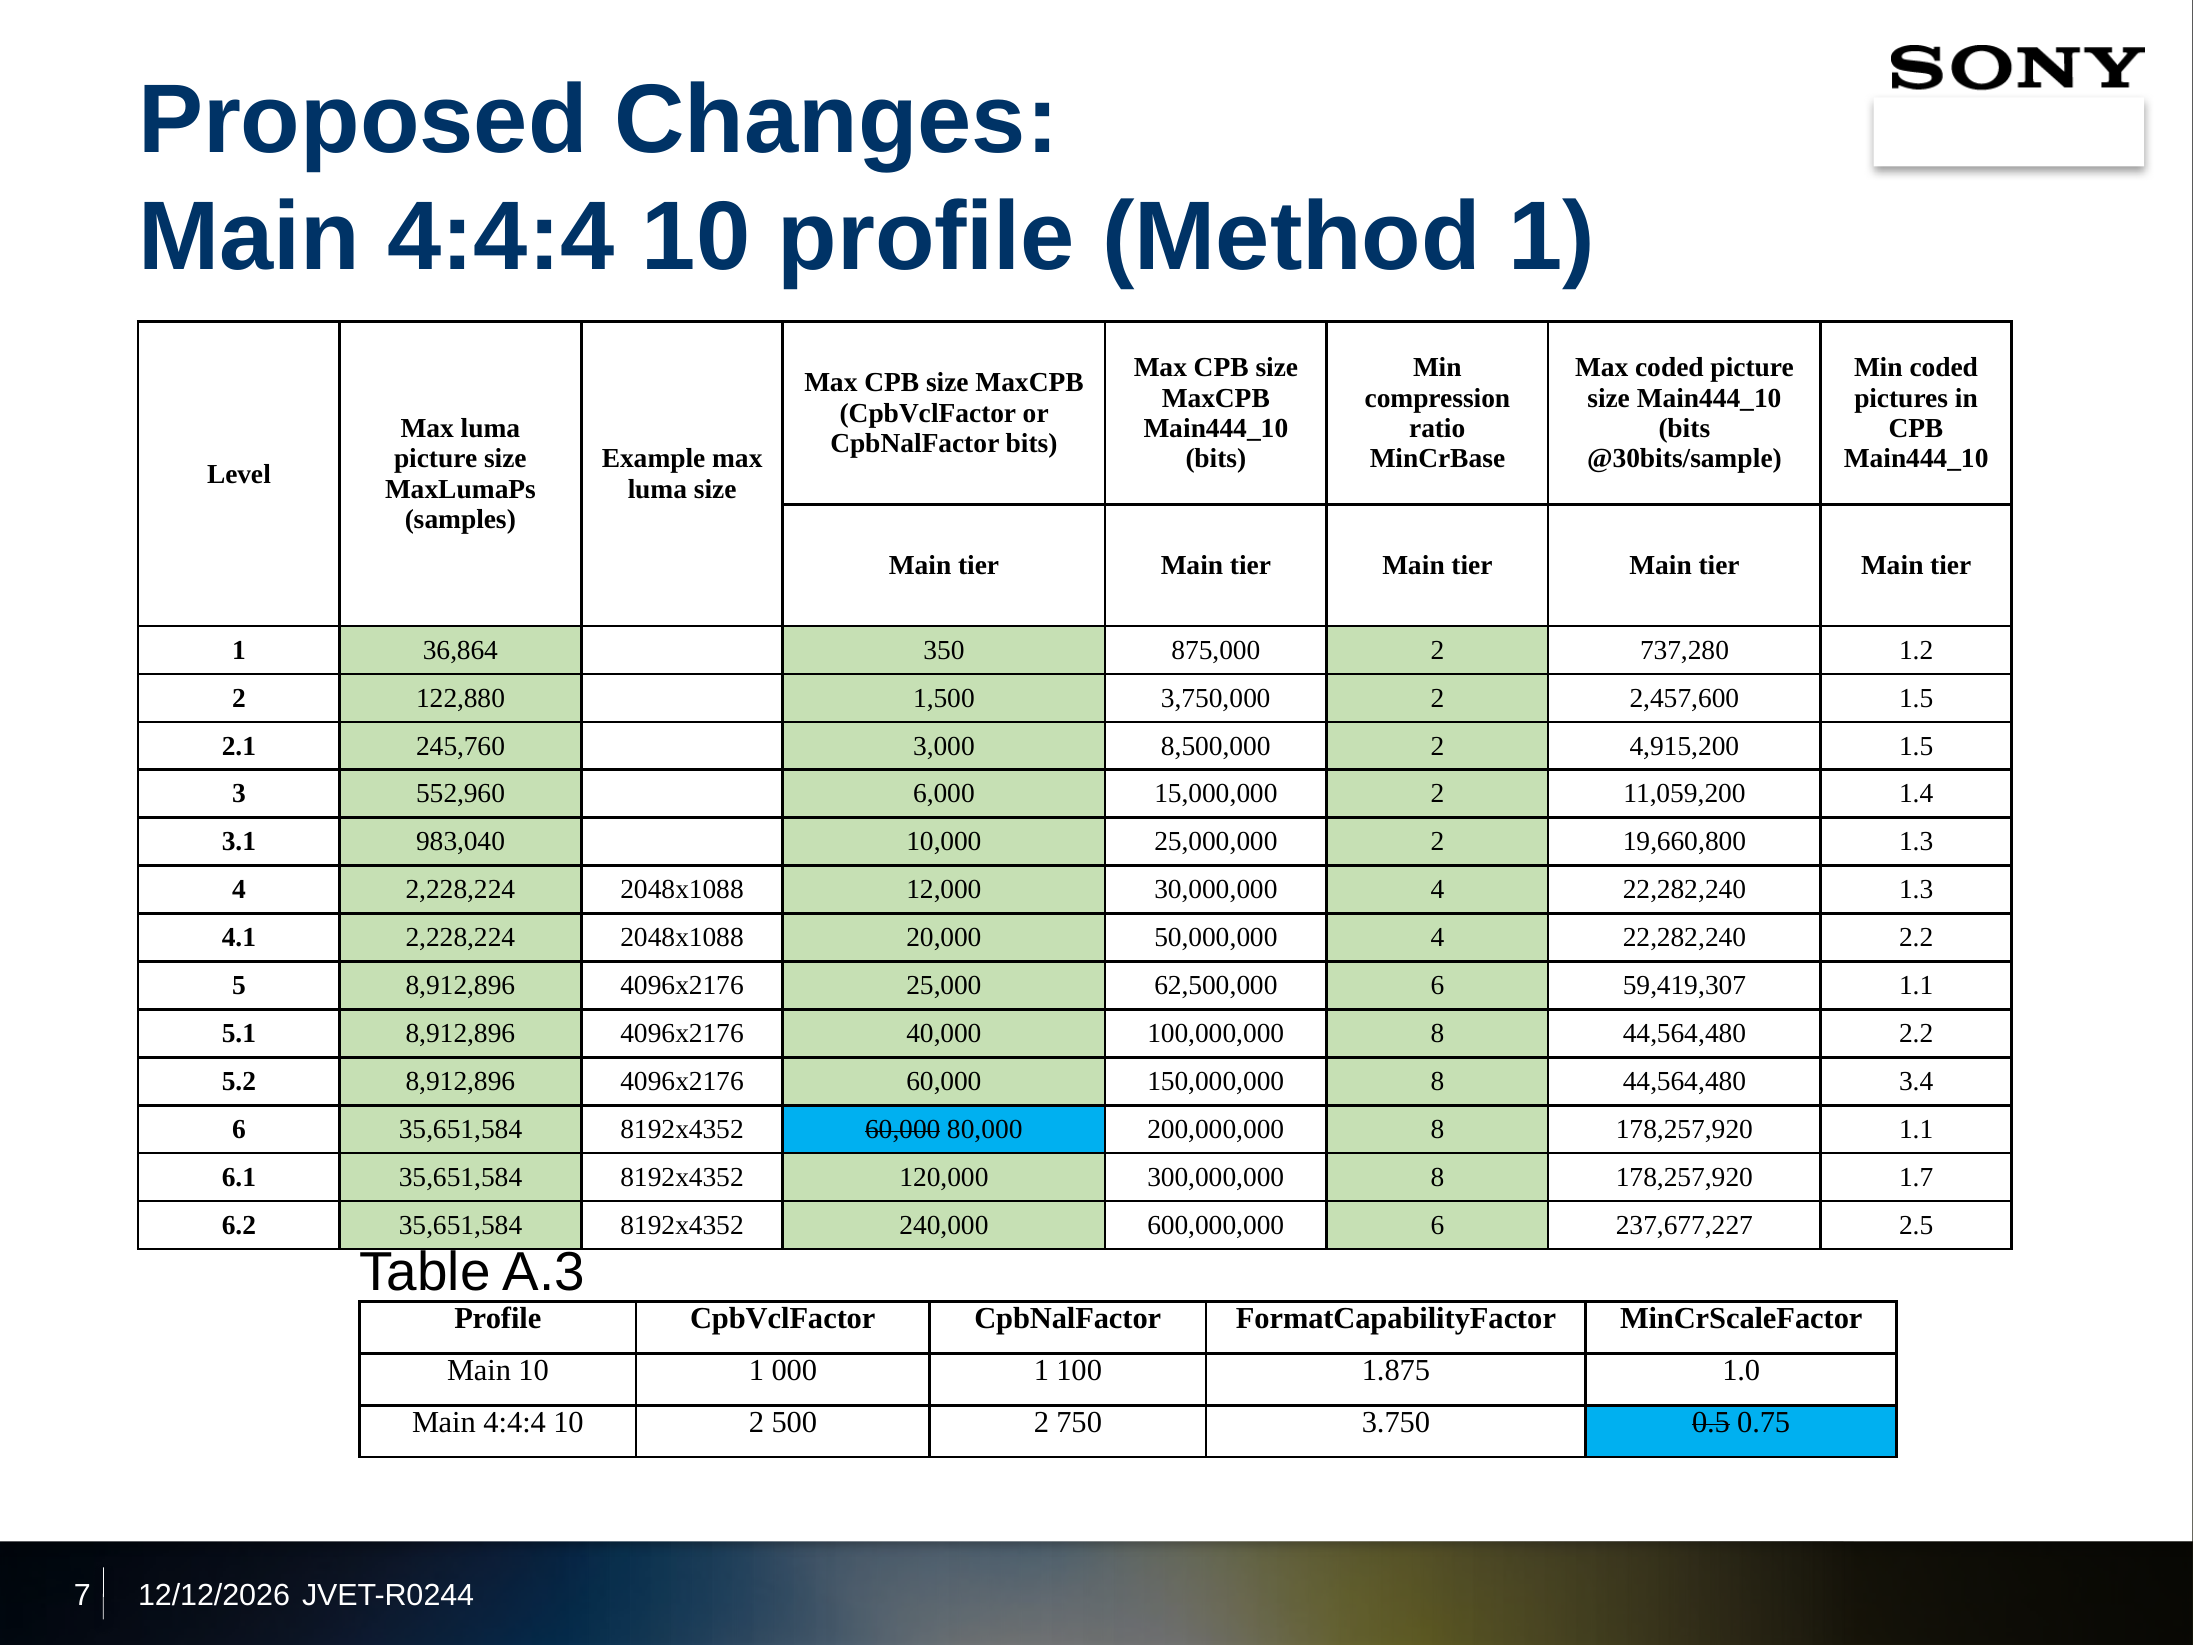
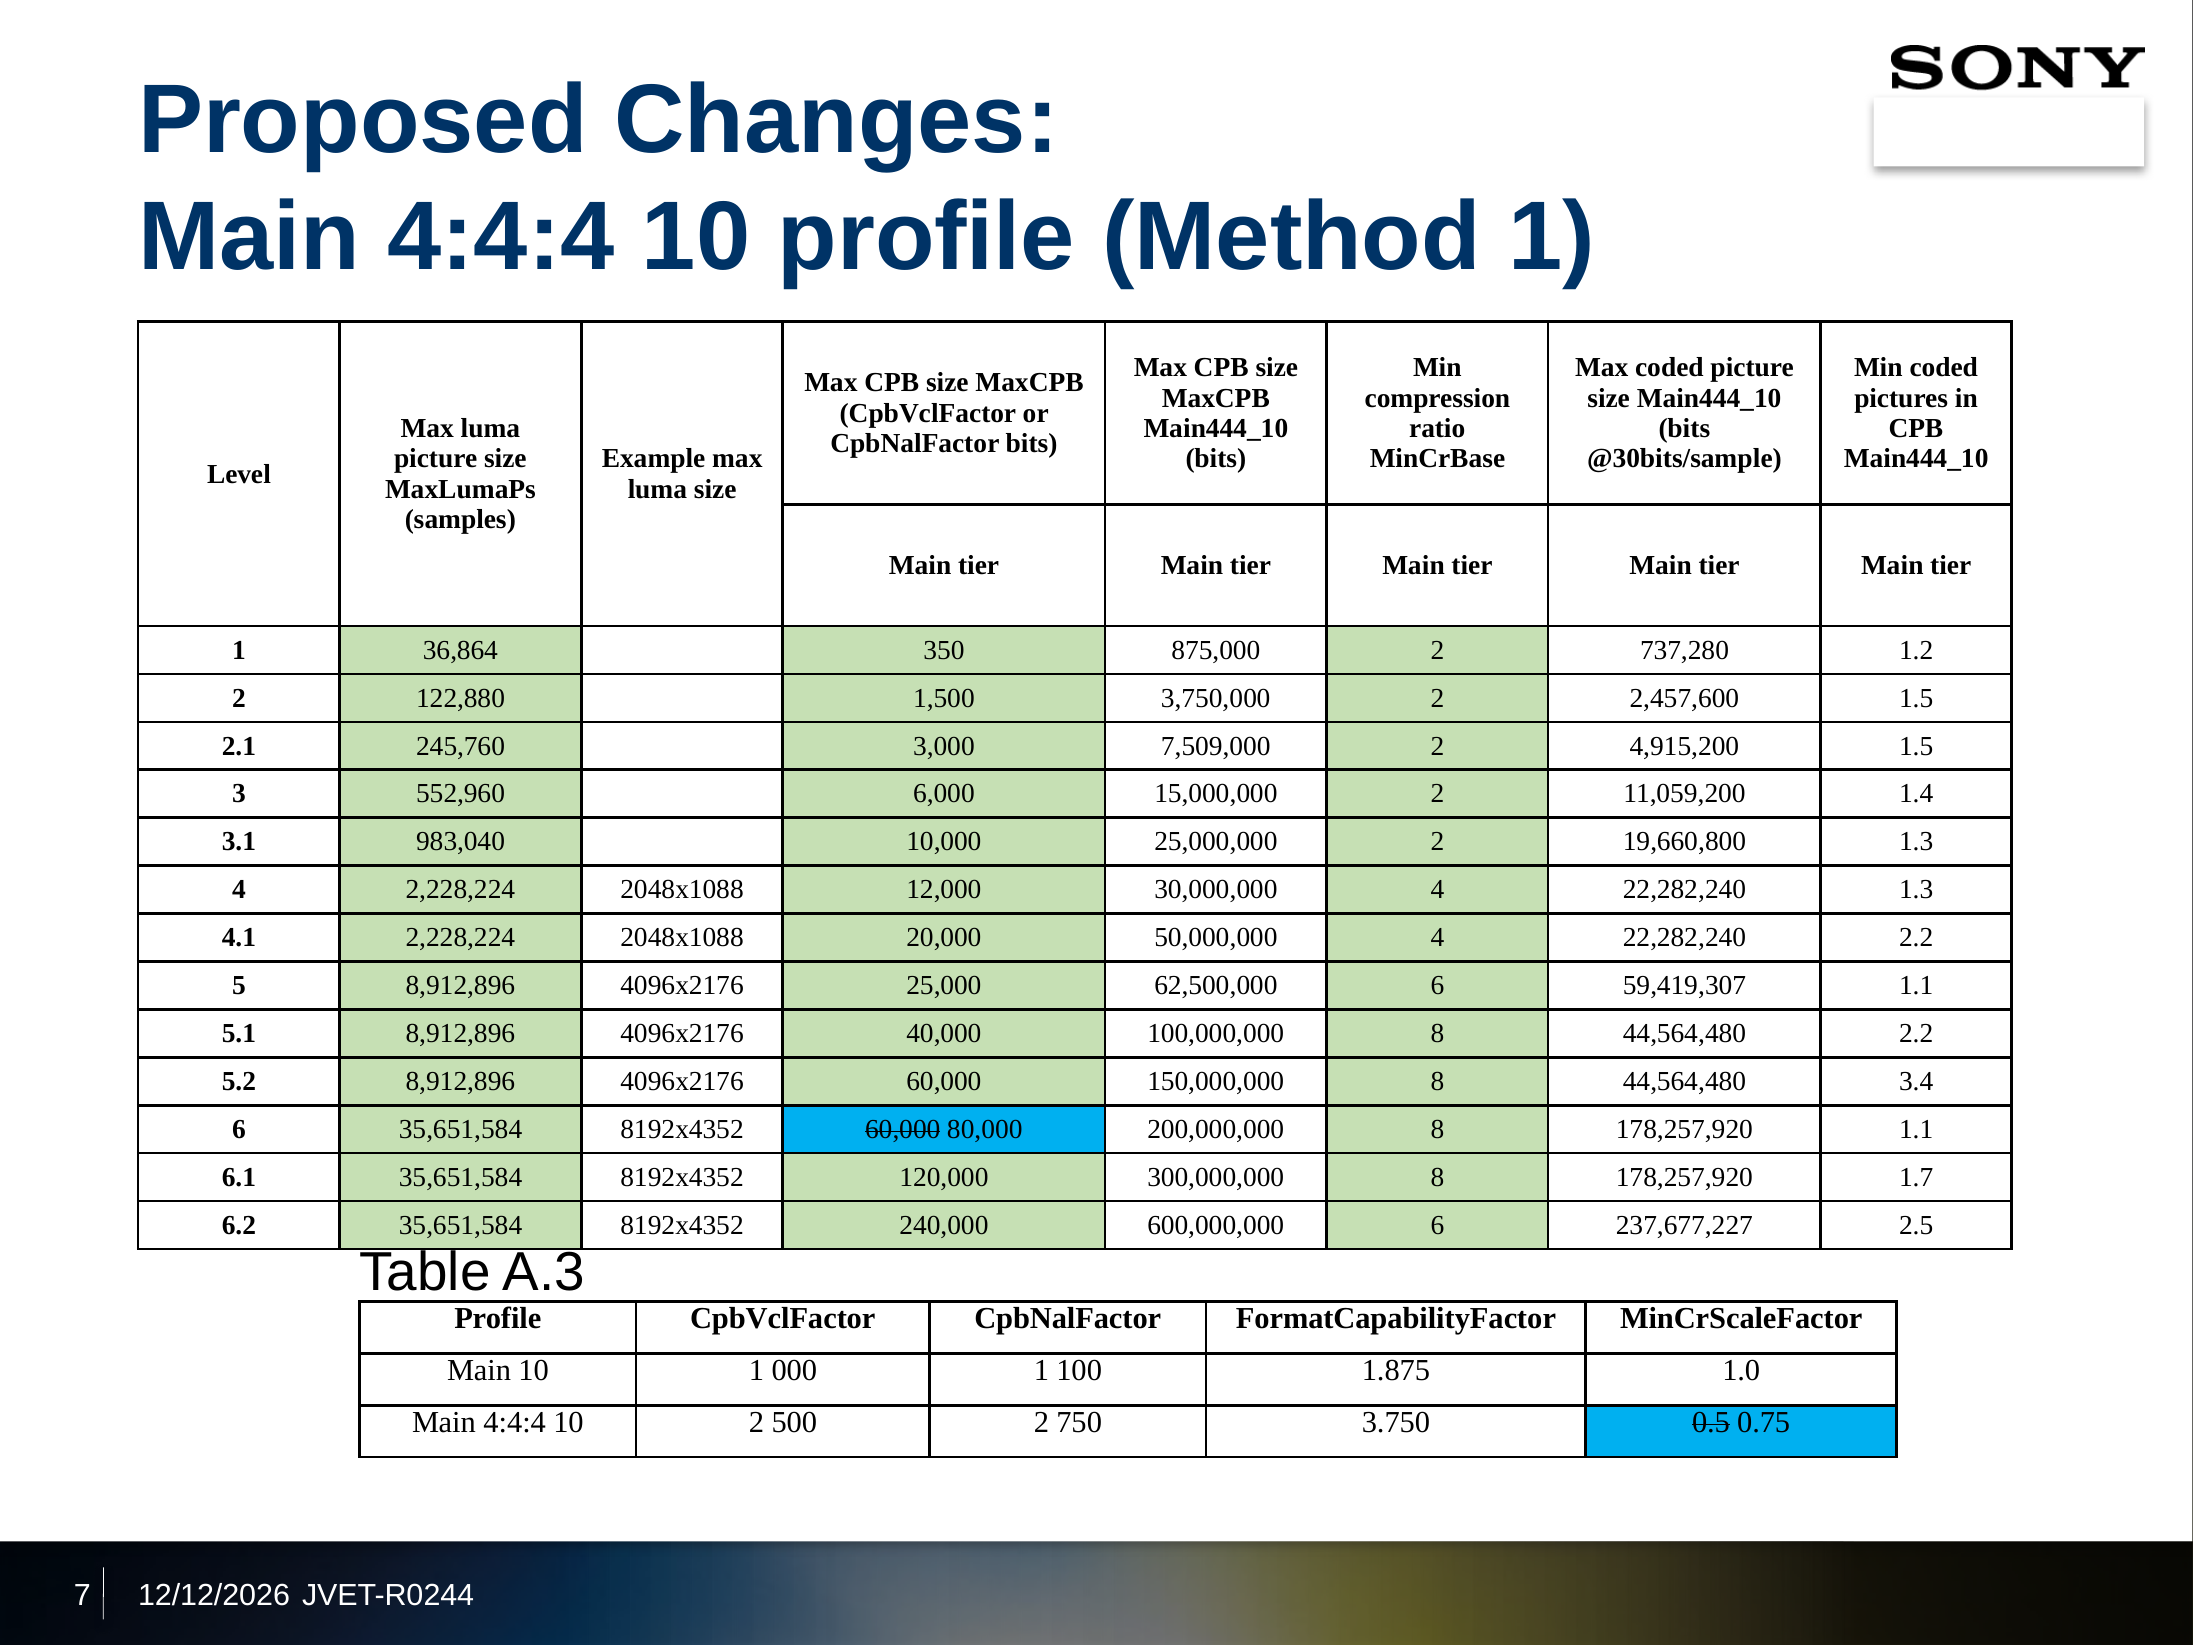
8,500,000: 8,500,000 -> 7,509,000
